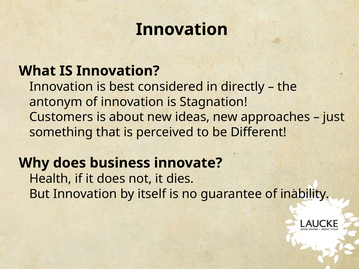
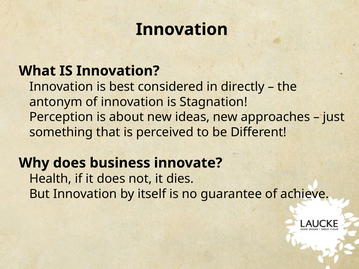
Customers: Customers -> Perception
inability: inability -> achieve
